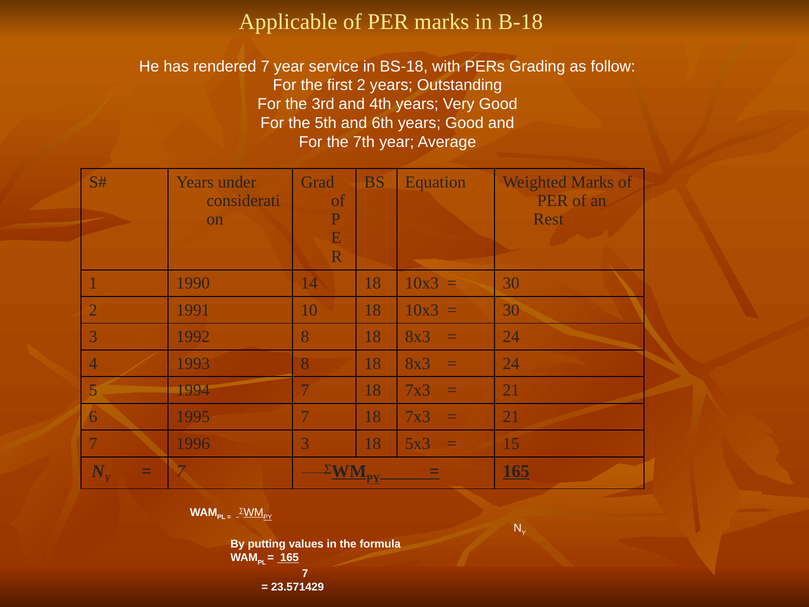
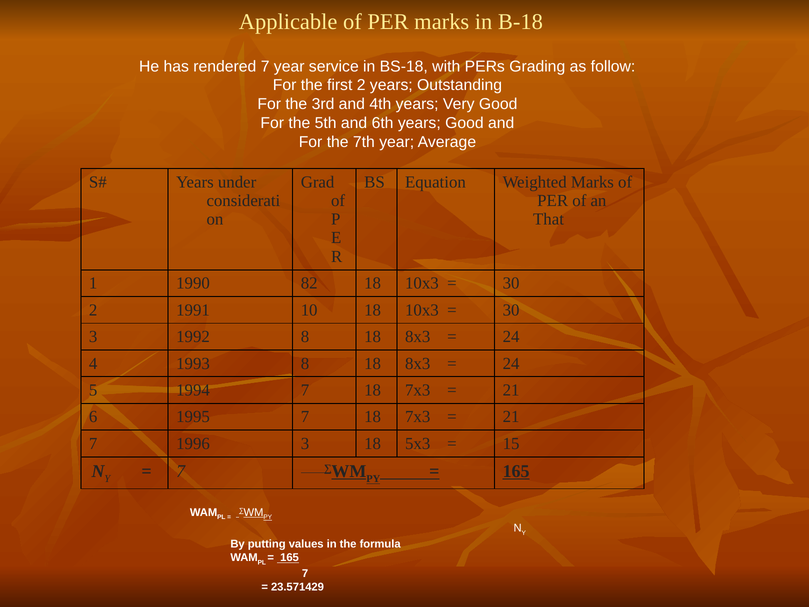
Rest: Rest -> That
14: 14 -> 82
